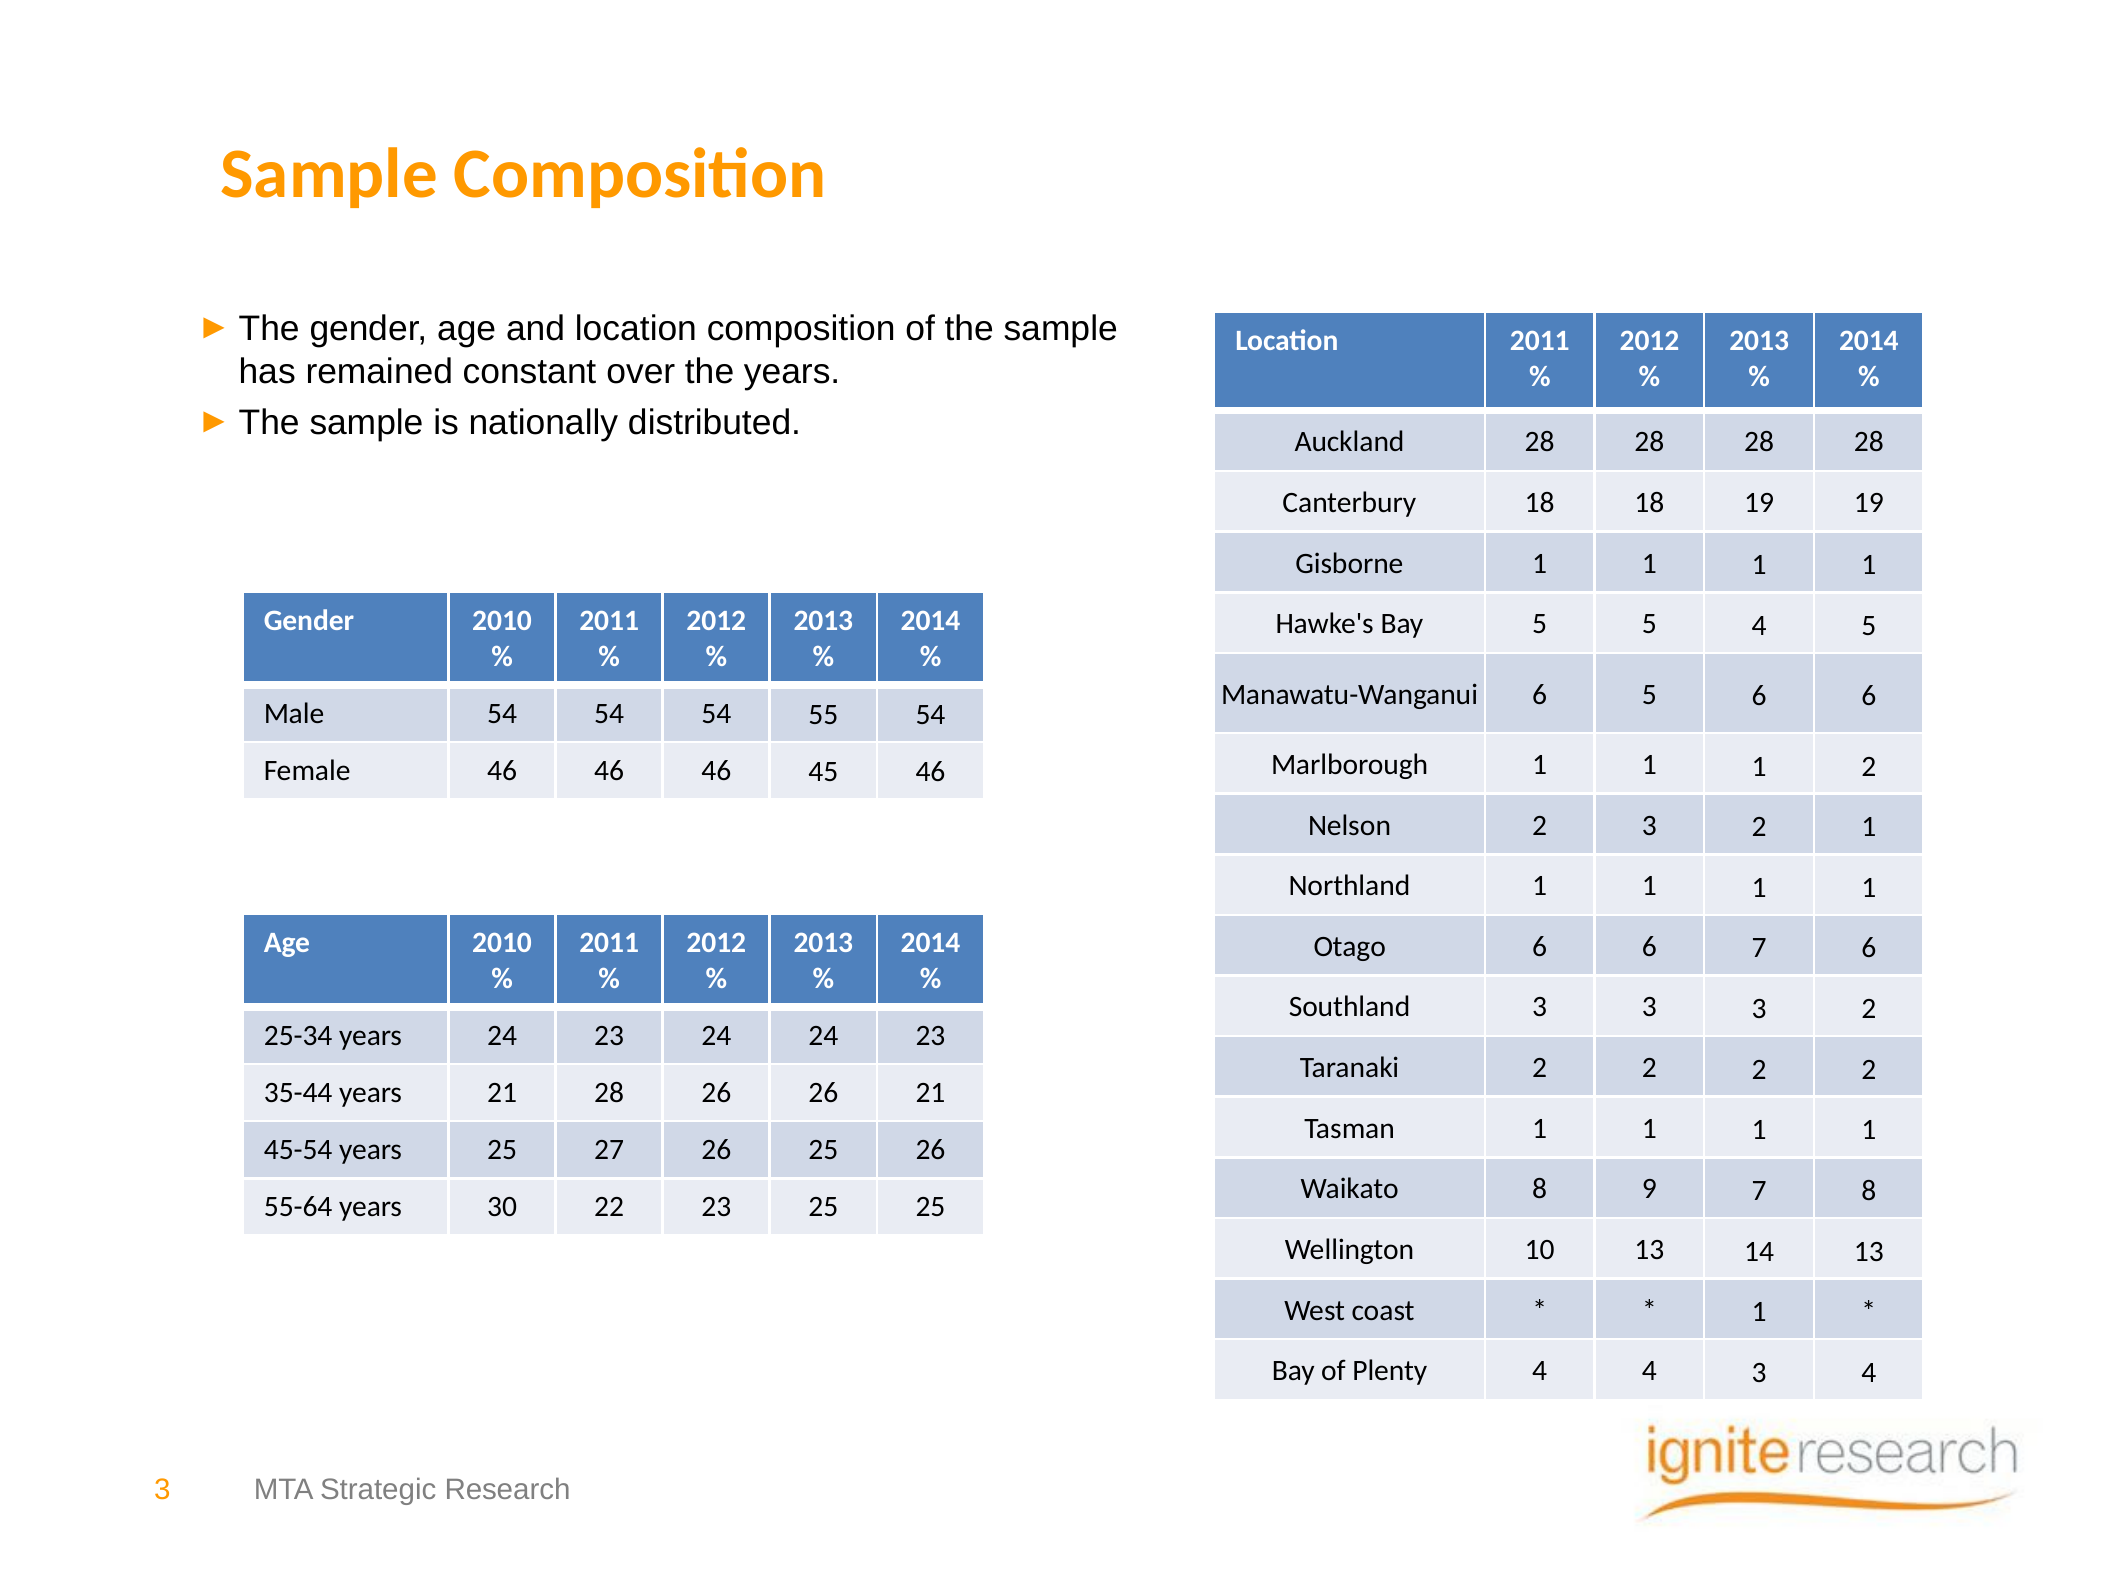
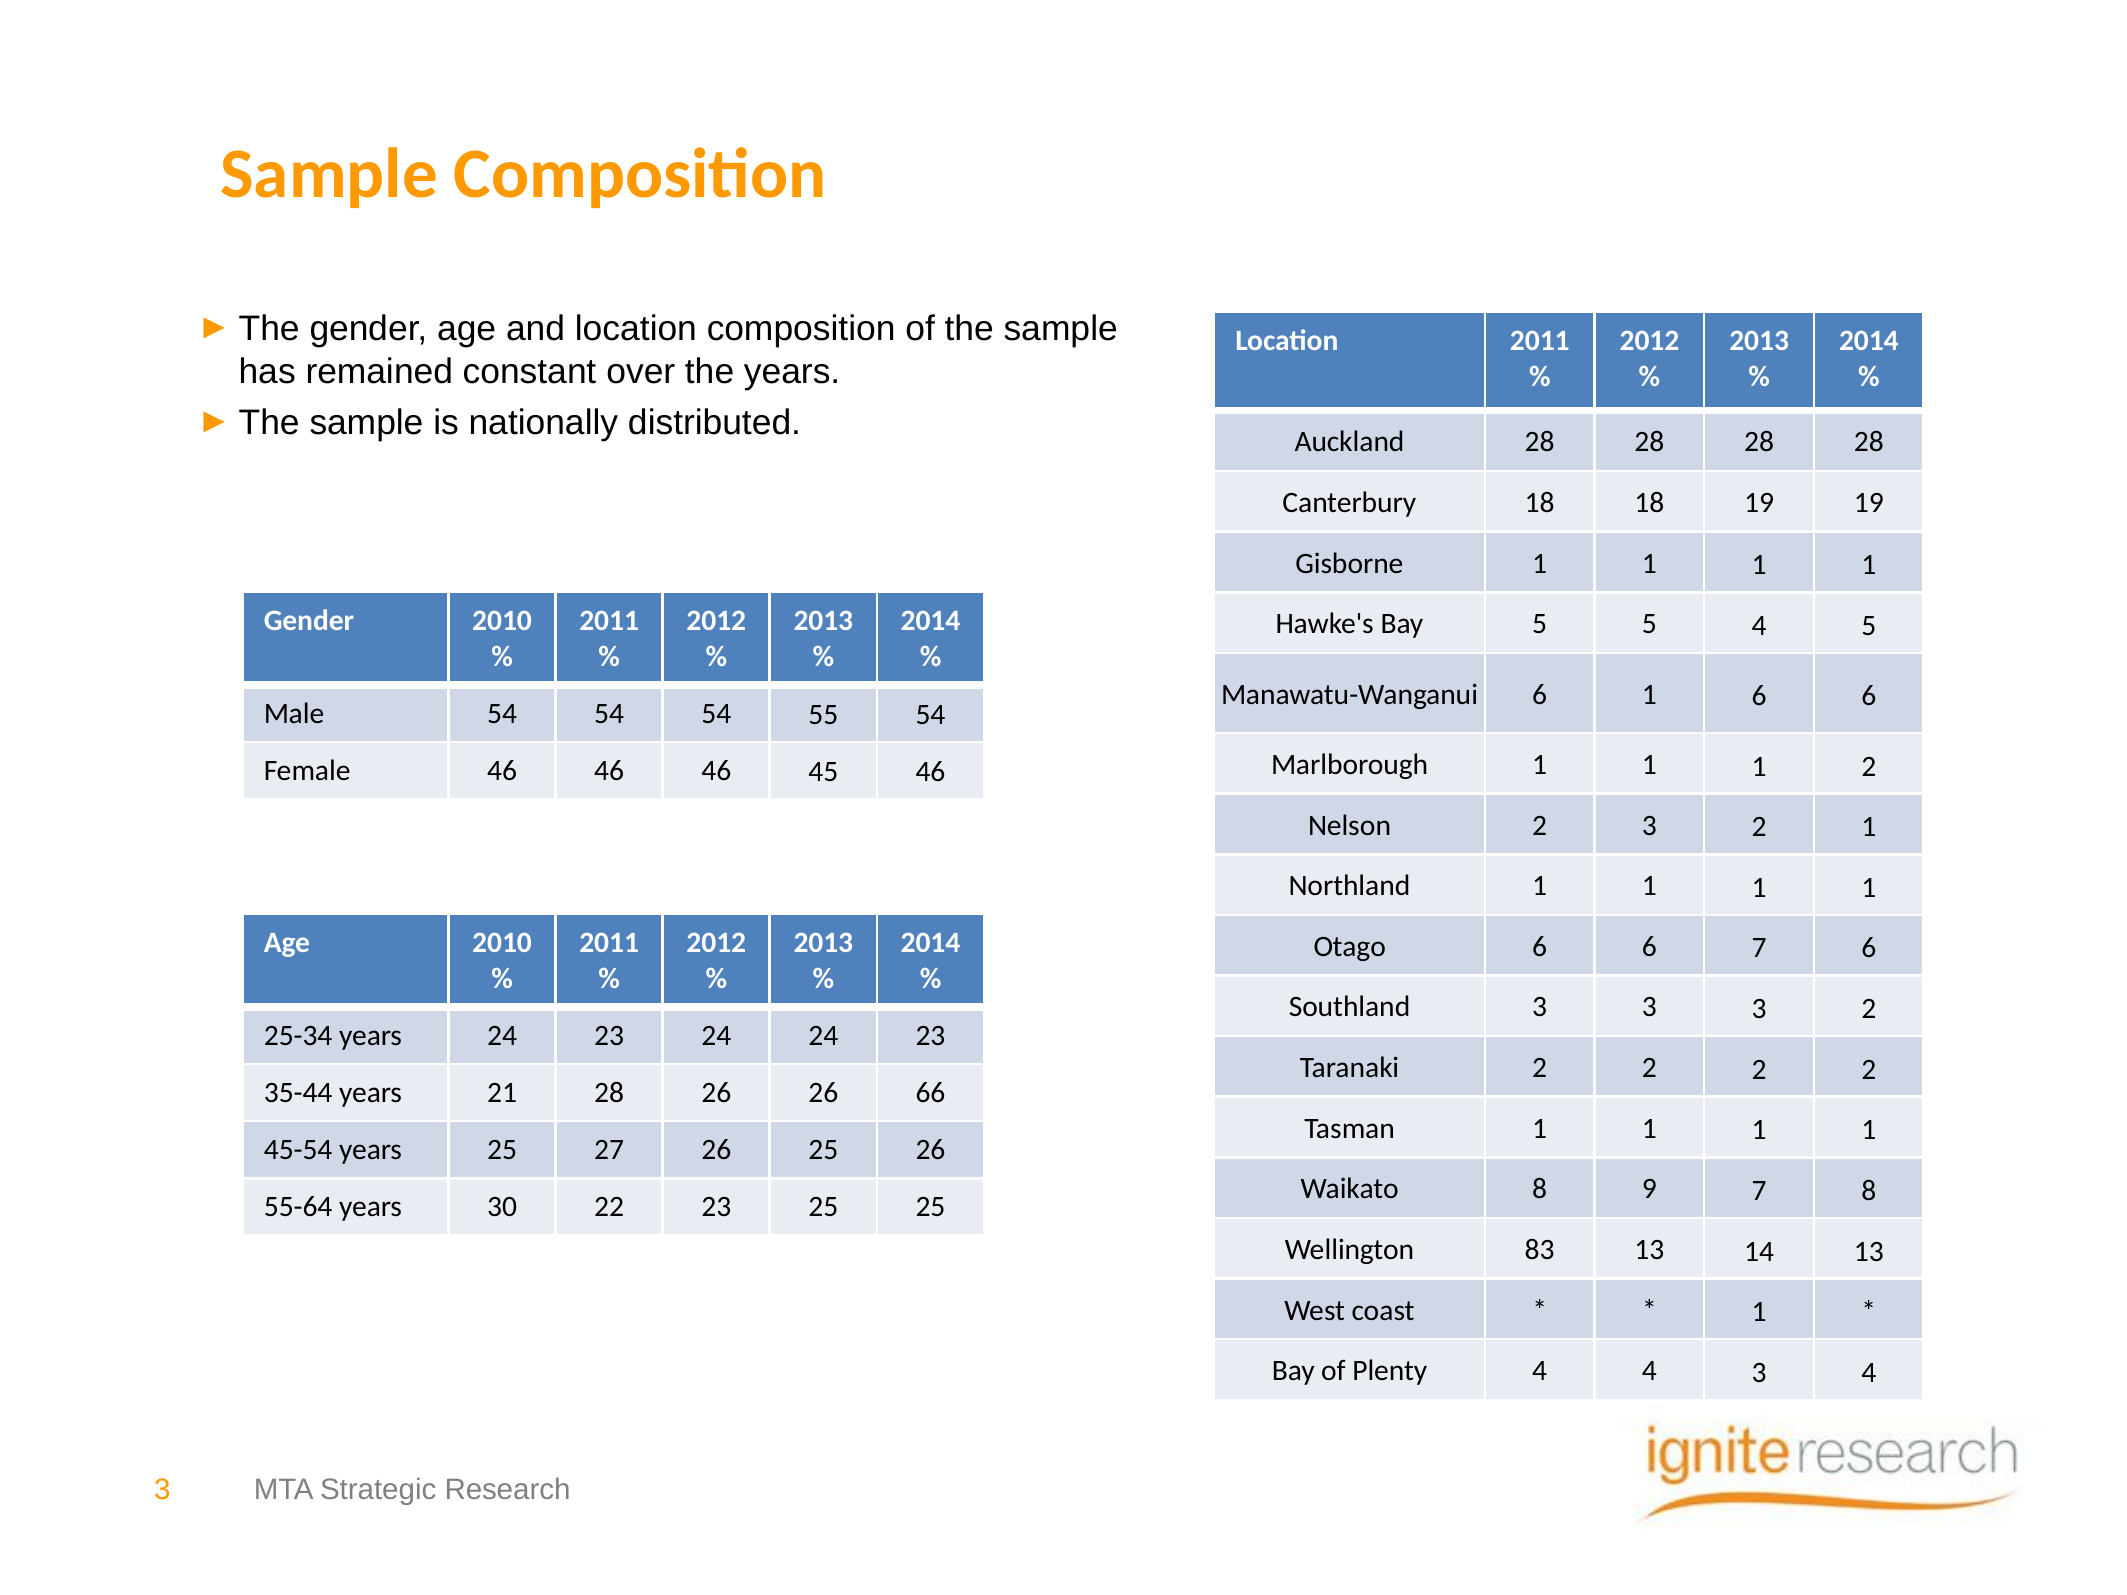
6 5: 5 -> 1
26 21: 21 -> 66
10: 10 -> 83
